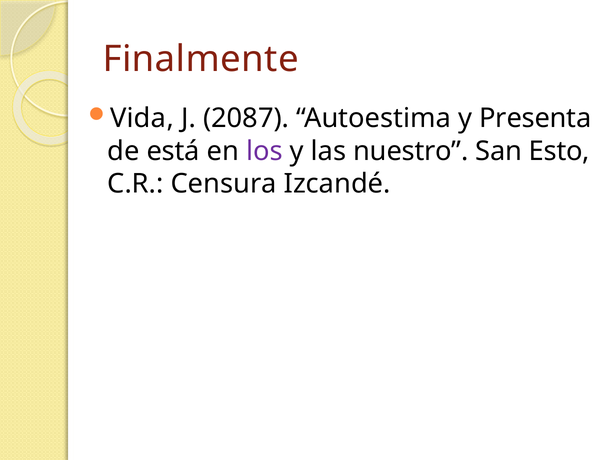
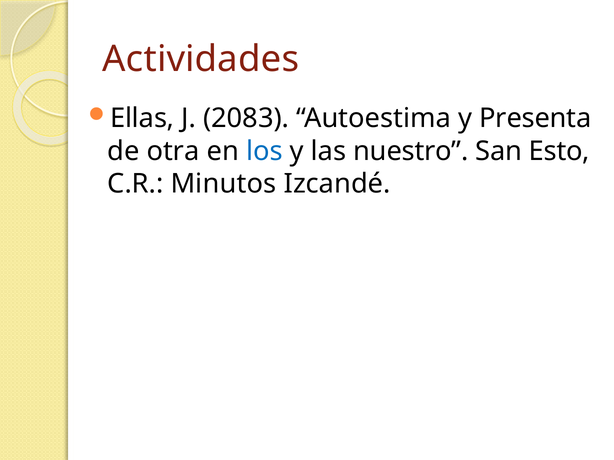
Finalmente: Finalmente -> Actividades
Vida: Vida -> Ellas
2087: 2087 -> 2083
está: está -> otra
los colour: purple -> blue
Censura: Censura -> Minutos
